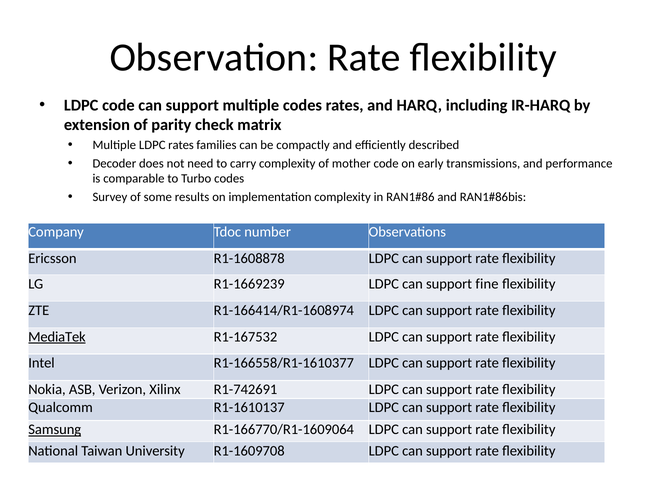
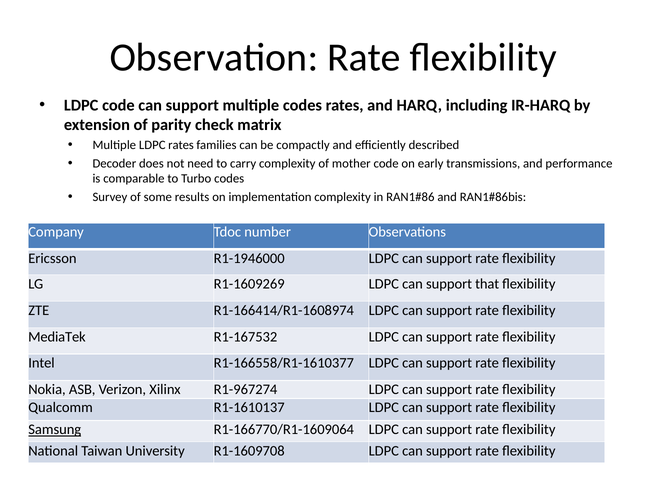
R1-1608878: R1-1608878 -> R1-1946000
R1-1669239: R1-1669239 -> R1-1609269
fine: fine -> that
MediaTek underline: present -> none
R1-742691: R1-742691 -> R1-967274
